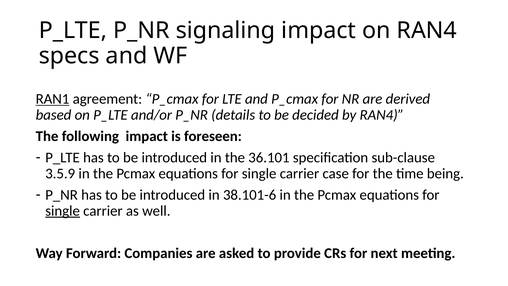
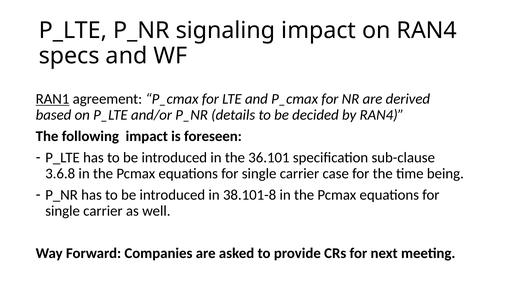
3.5.9: 3.5.9 -> 3.6.8
38.101-6: 38.101-6 -> 38.101-8
single at (63, 211) underline: present -> none
